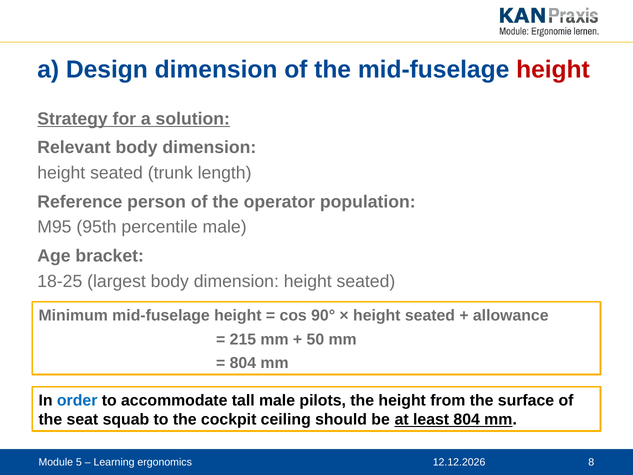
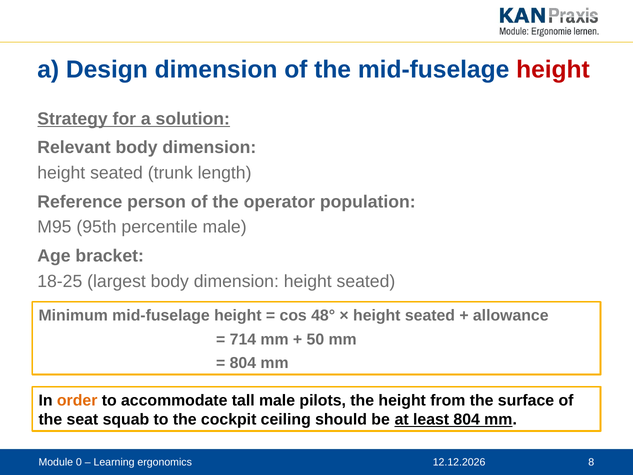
90°: 90° -> 48°
215: 215 -> 714
order colour: blue -> orange
5: 5 -> 0
